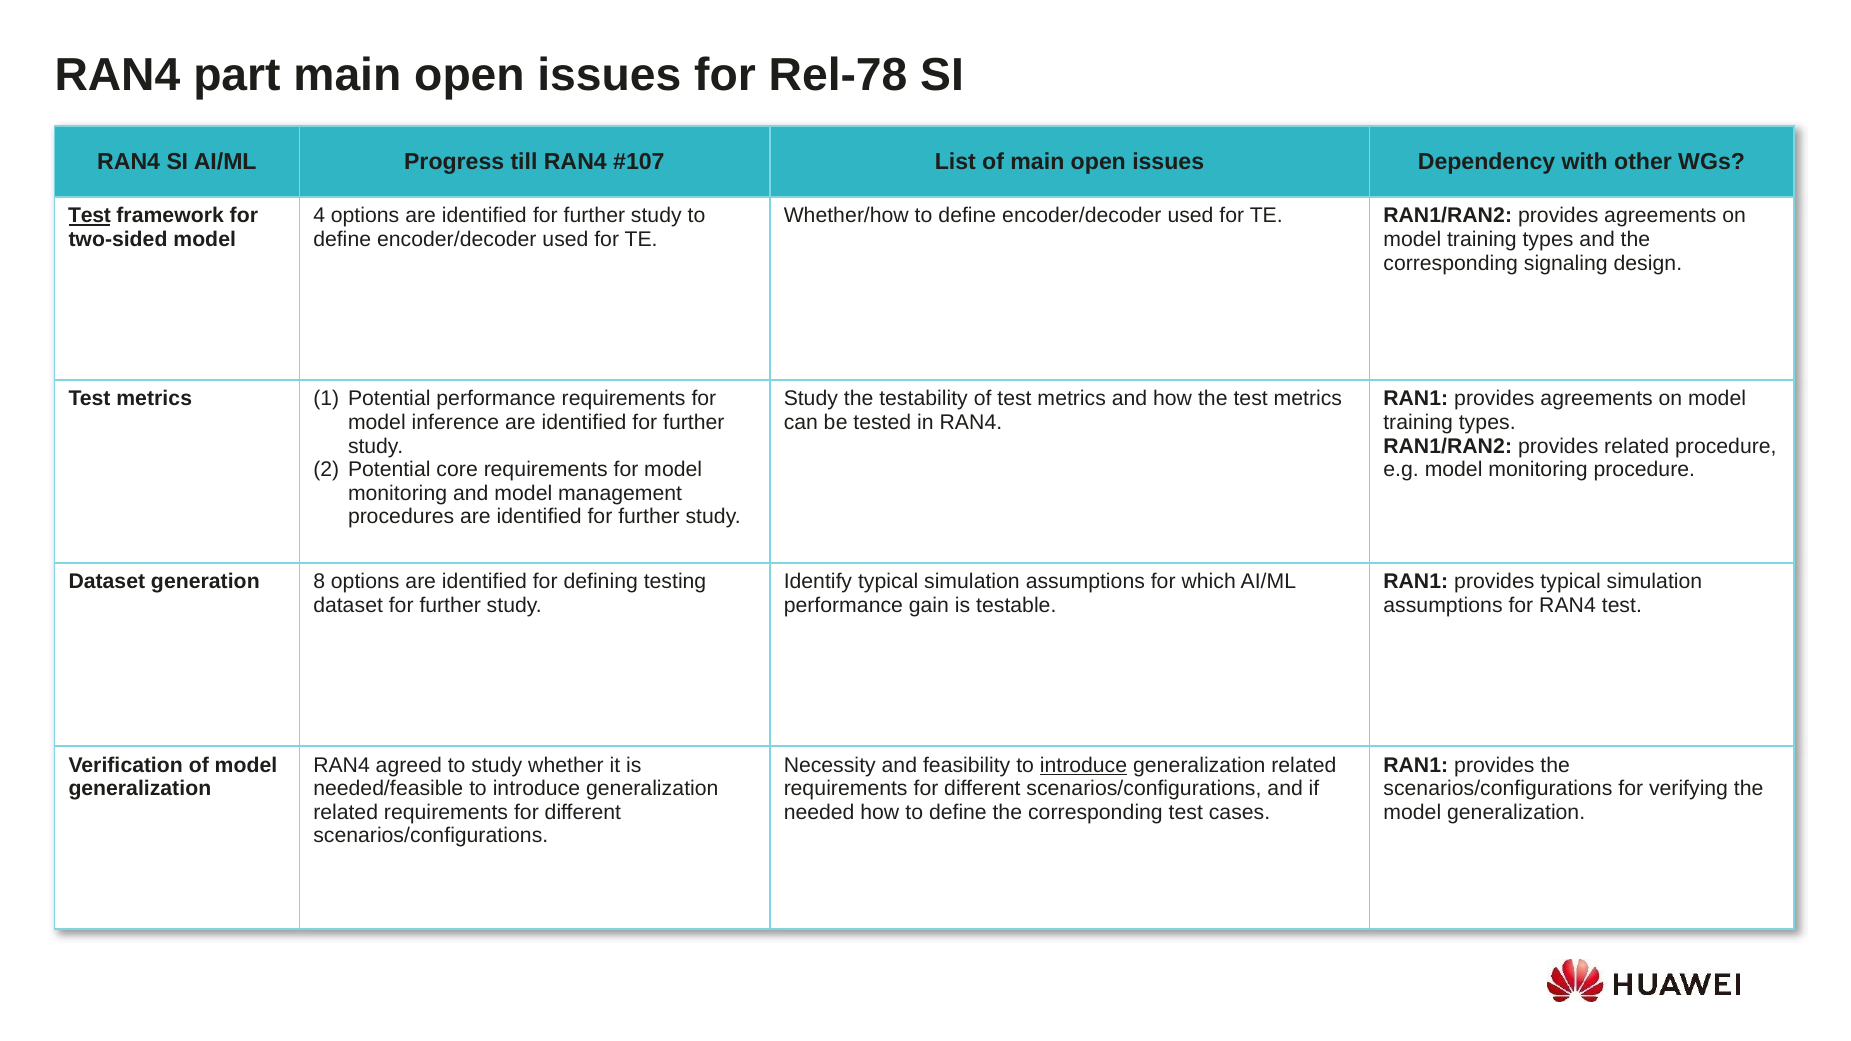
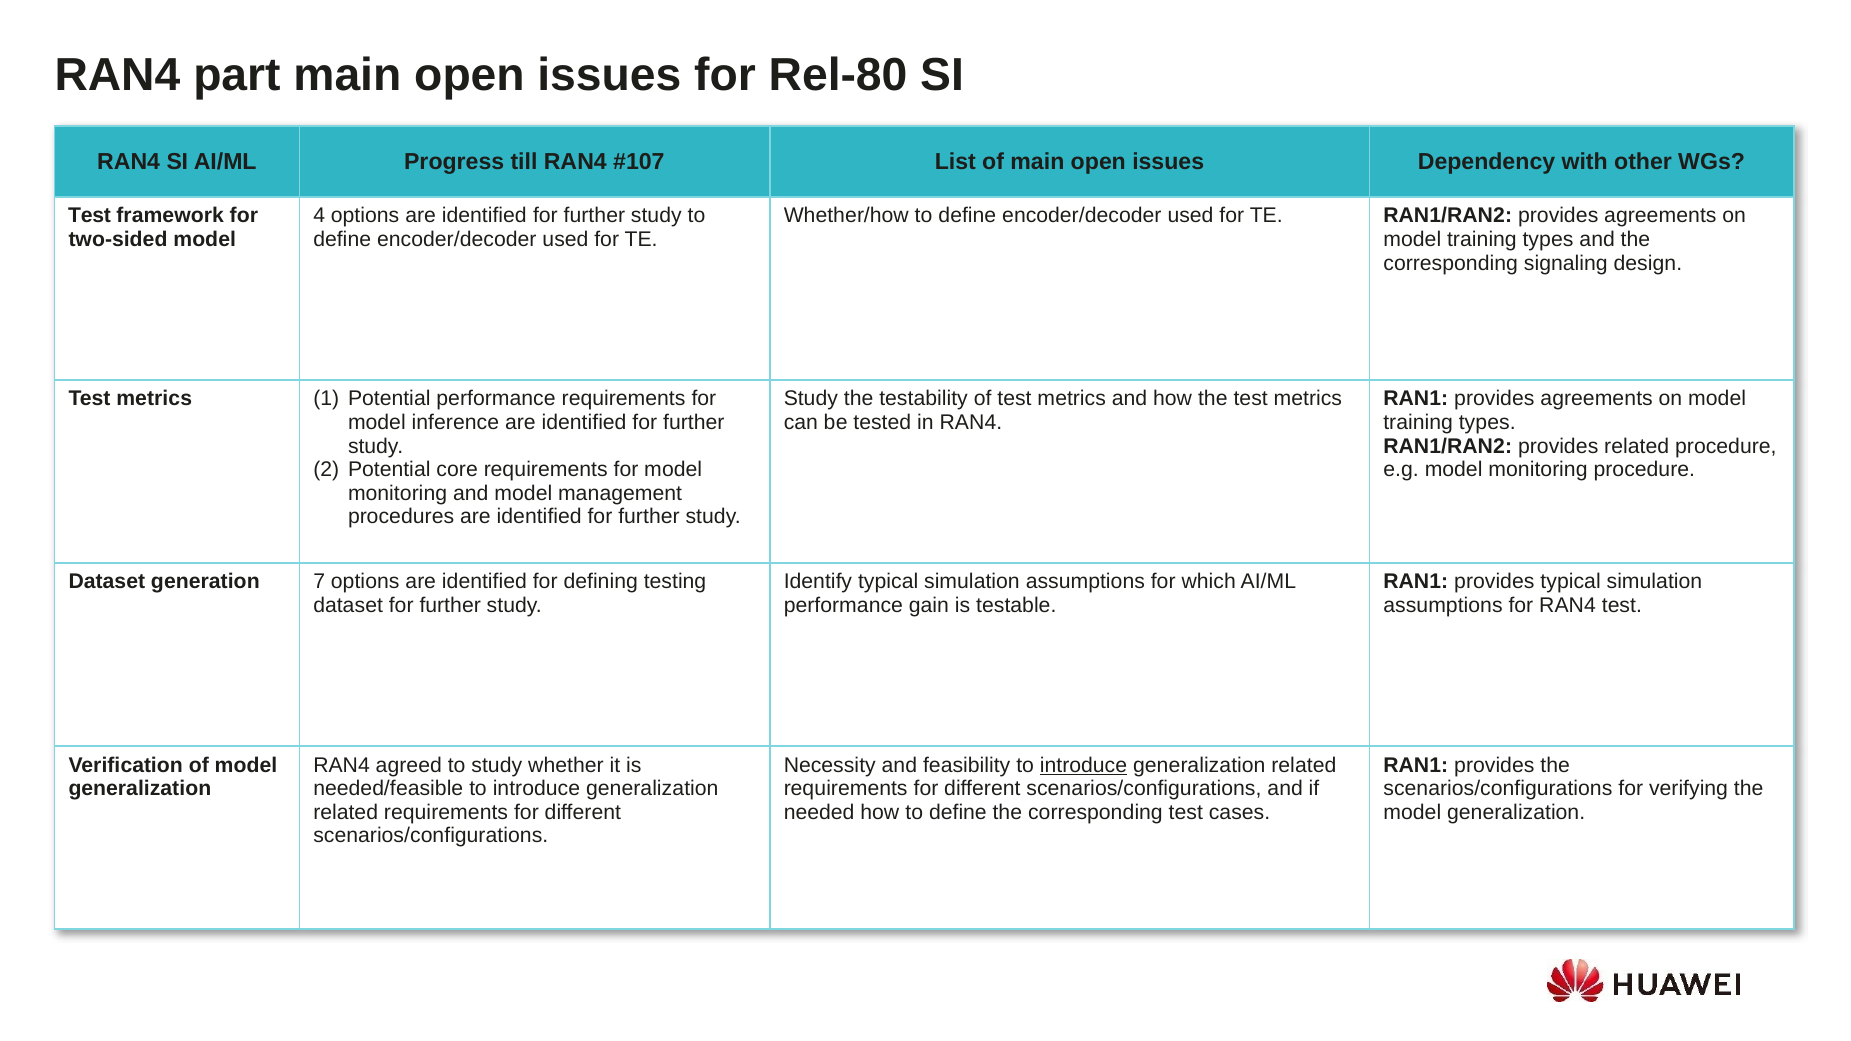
Rel-78: Rel-78 -> Rel-80
Test at (90, 216) underline: present -> none
8: 8 -> 7
